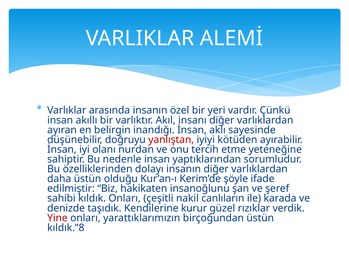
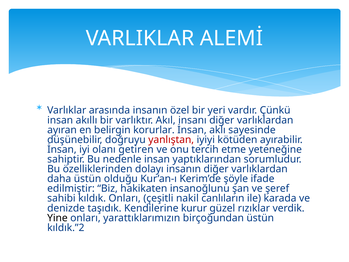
inandığı: inandığı -> korurlar
nurdan: nurdan -> getiren
Yine colour: red -> black
kıldık.”8: kıldık.”8 -> kıldık.”2
